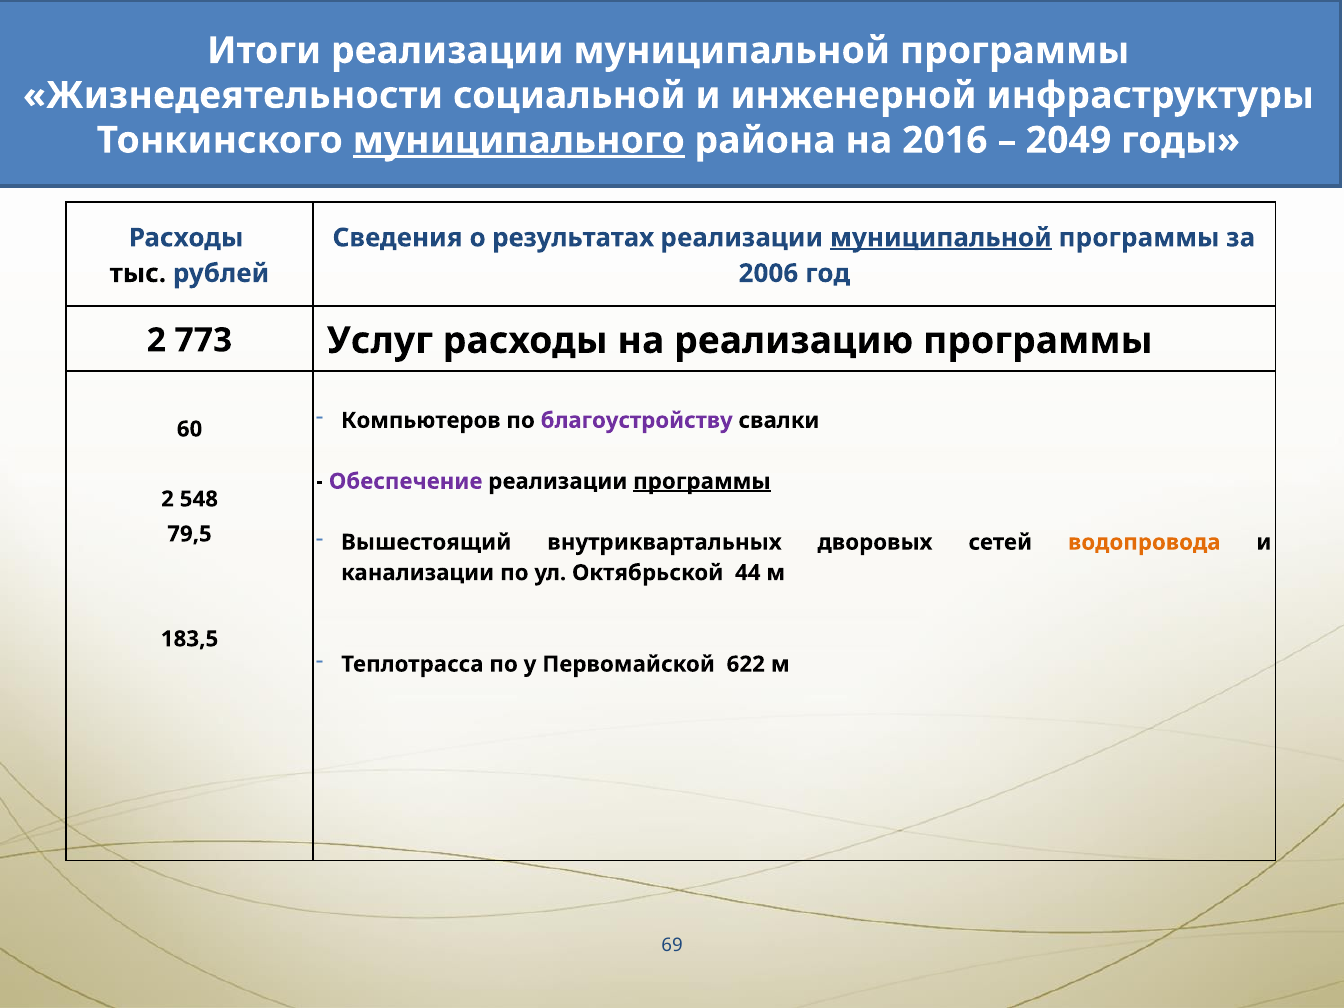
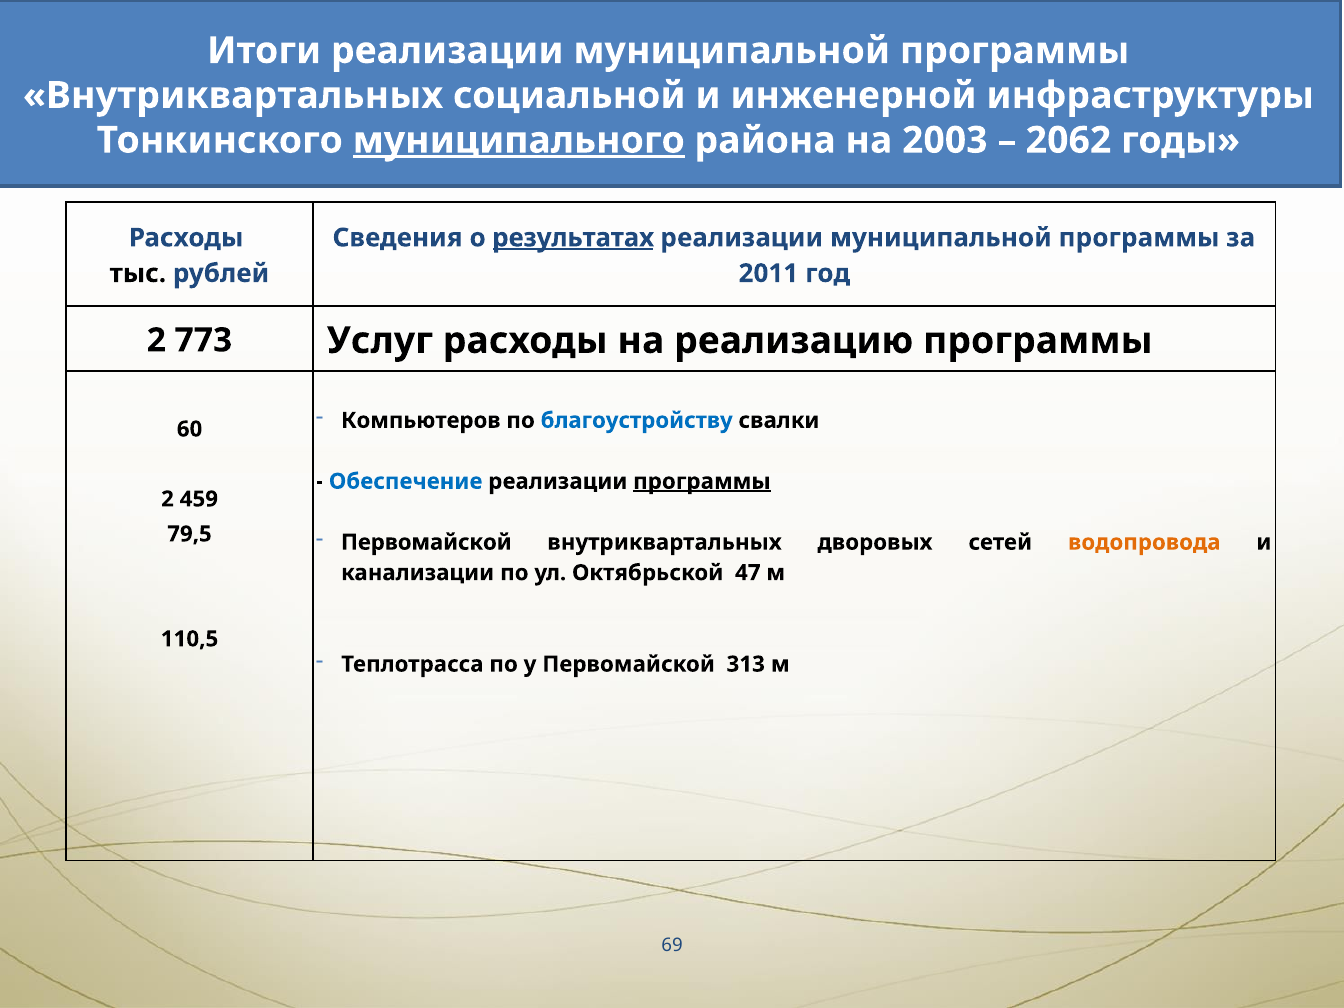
Жизнедеятельности at (233, 96): Жизнедеятельности -> Внутриквартальных
2016: 2016 -> 2003
2049: 2049 -> 2062
результатах underline: none -> present
муниципальной at (941, 238) underline: present -> none
2006: 2006 -> 2011
благоустройству colour: purple -> blue
Обеспечение colour: purple -> blue
548: 548 -> 459
Вышестоящий at (426, 542): Вышестоящий -> Первомайской
44: 44 -> 47
183,5: 183,5 -> 110,5
622: 622 -> 313
